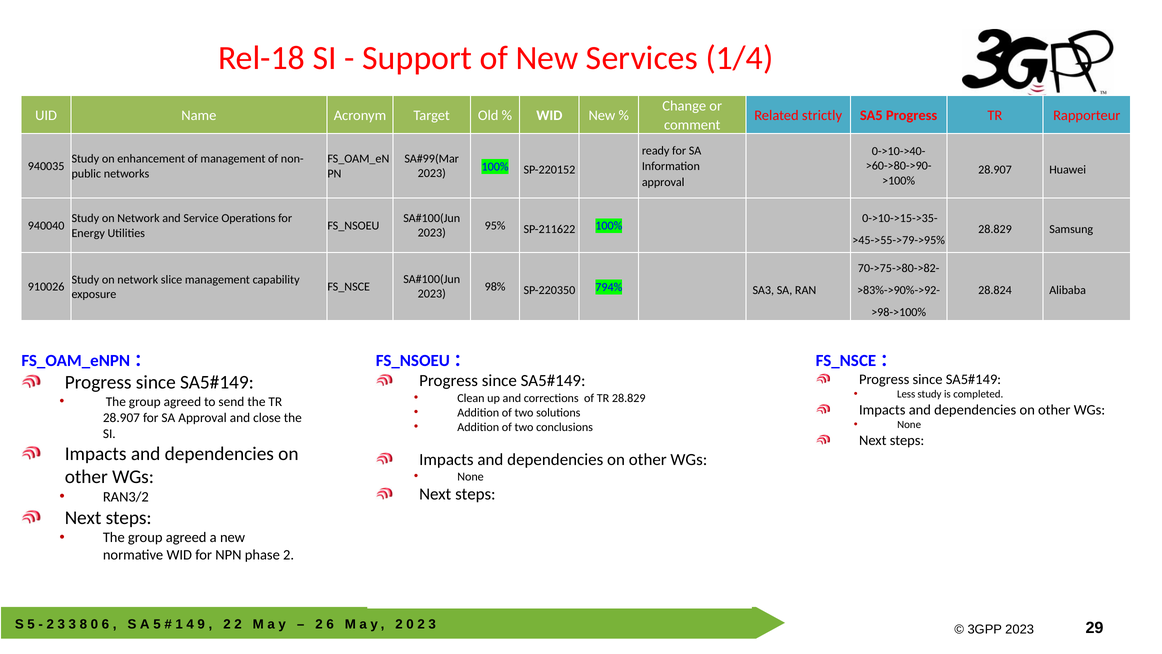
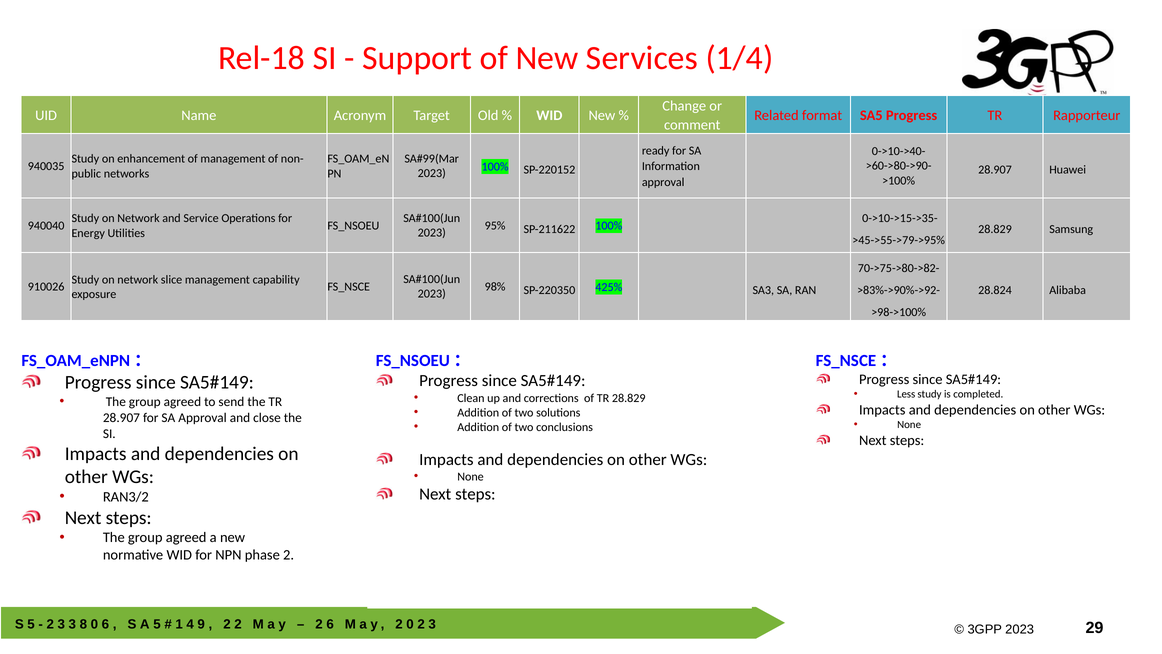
strictly: strictly -> format
794%: 794% -> 425%
